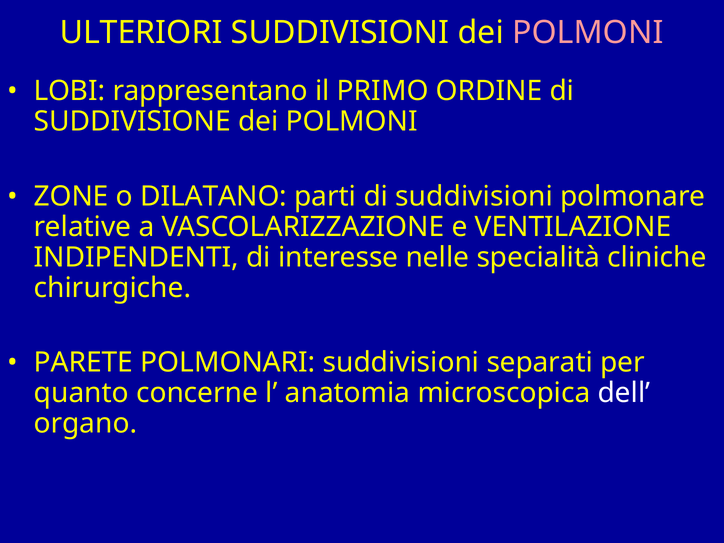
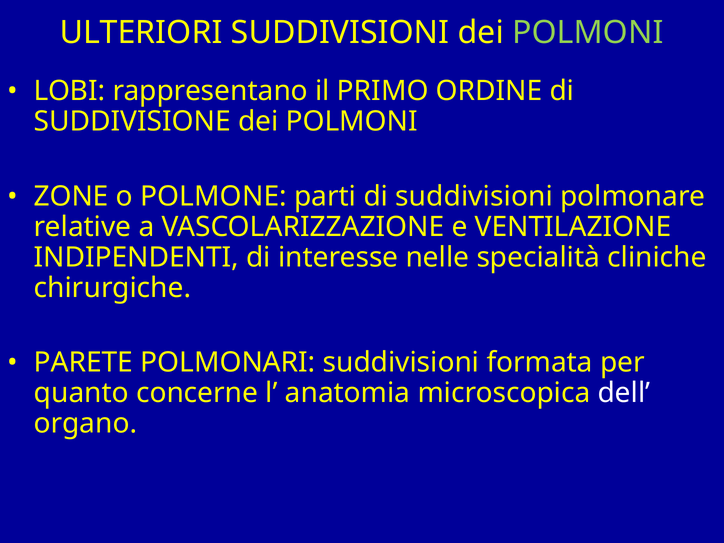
POLMONI at (588, 32) colour: pink -> light green
DILATANO: DILATANO -> POLMONE
separati: separati -> formata
